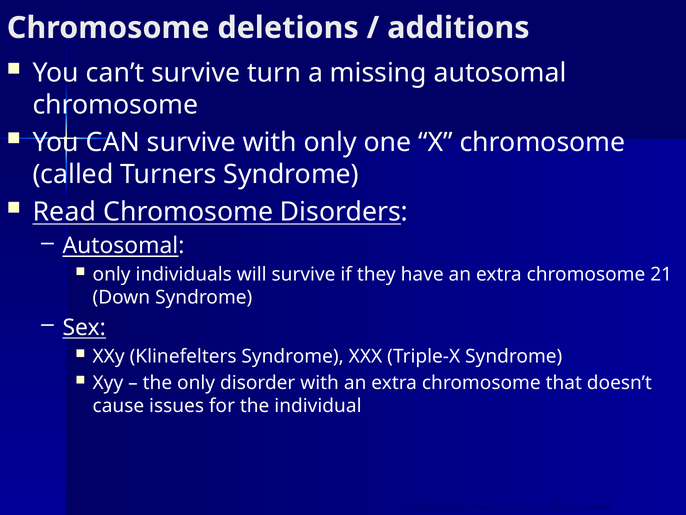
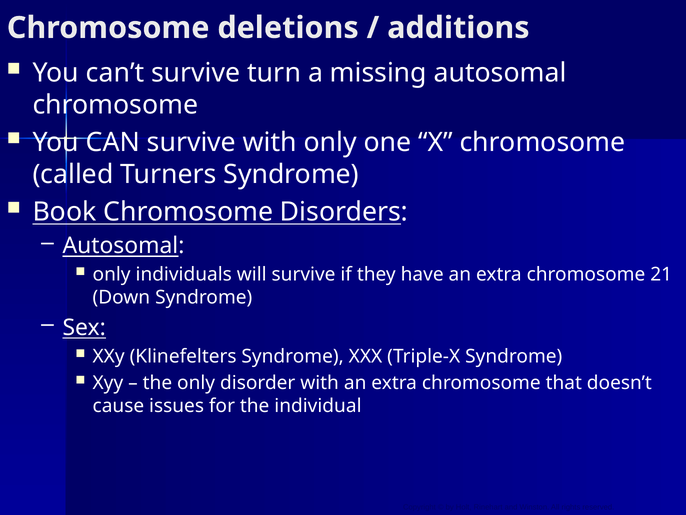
Read: Read -> Book
